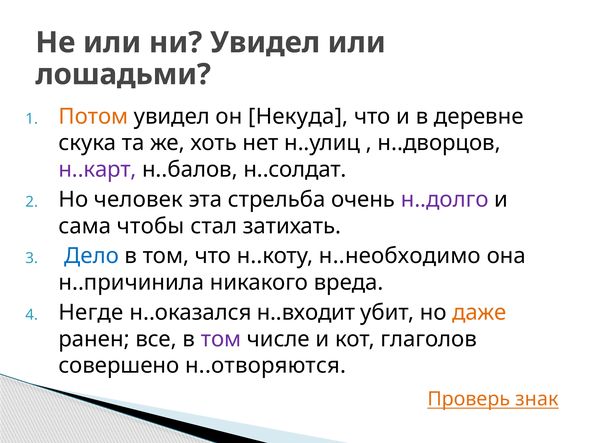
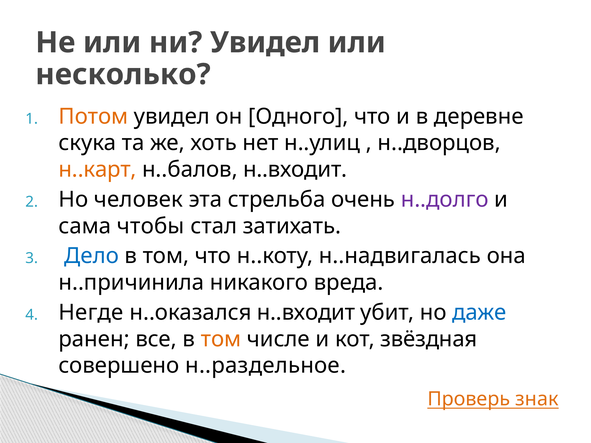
лошадьми: лошадьми -> несколько
Некуда: Некуда -> Одного
н..карт colour: purple -> orange
н..балов н..солдат: н..солдат -> н..входит
н..необходимо: н..необходимо -> н..надвигалась
даже colour: orange -> blue
том at (221, 339) colour: purple -> orange
глаголов: глаголов -> звёздная
н..отворяются: н..отворяются -> н..раздельное
